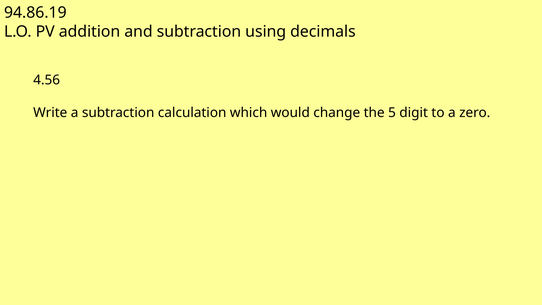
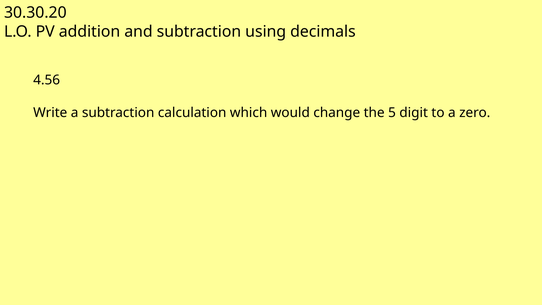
94.86.19: 94.86.19 -> 30.30.20
